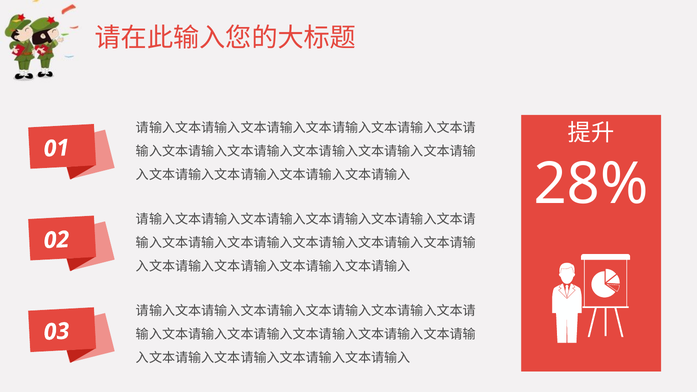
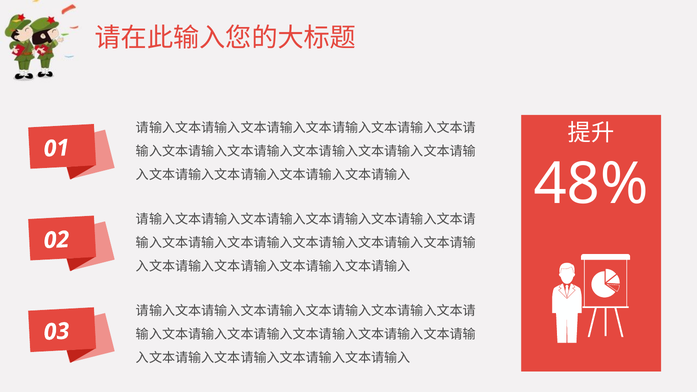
28%: 28% -> 48%
